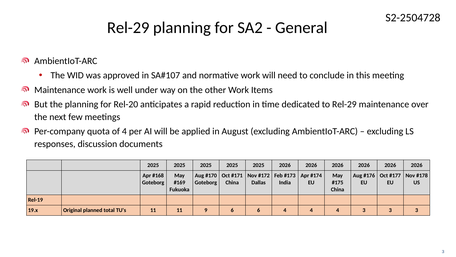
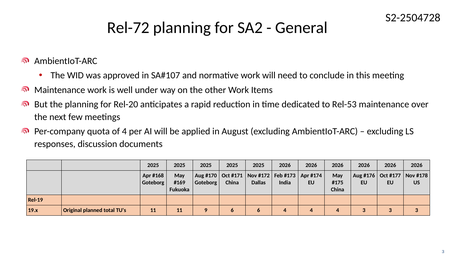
Rel-29 at (128, 28): Rel-29 -> Rel-72
to Rel-29: Rel-29 -> Rel-53
